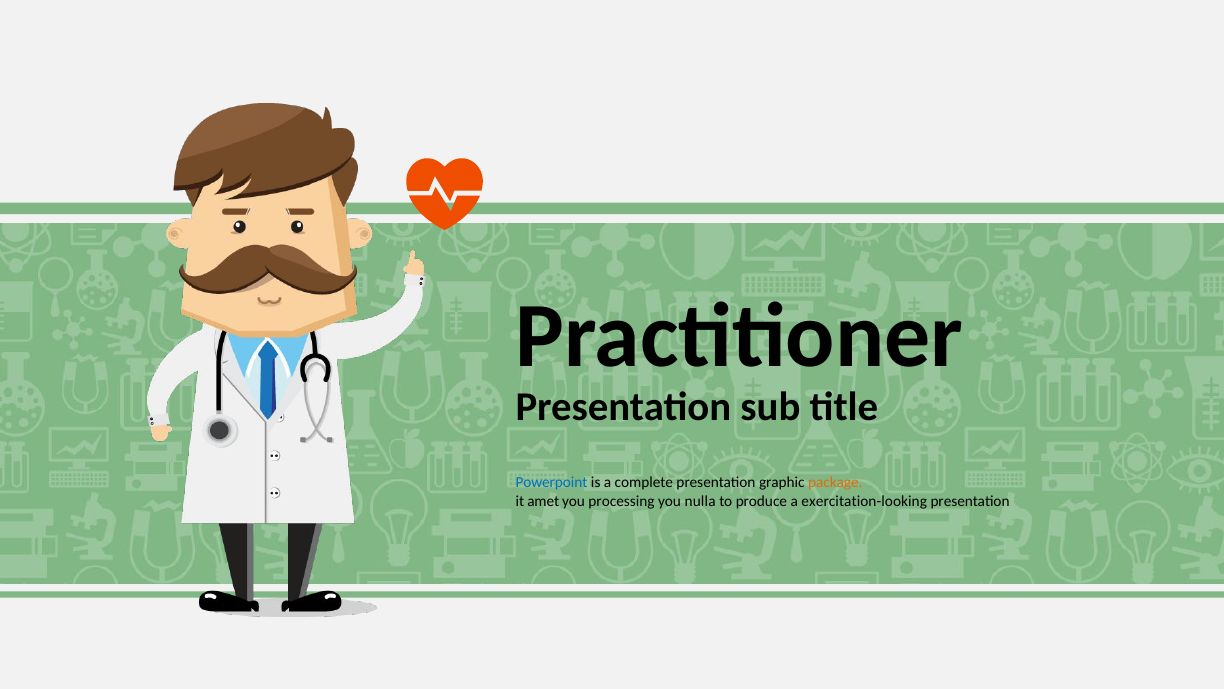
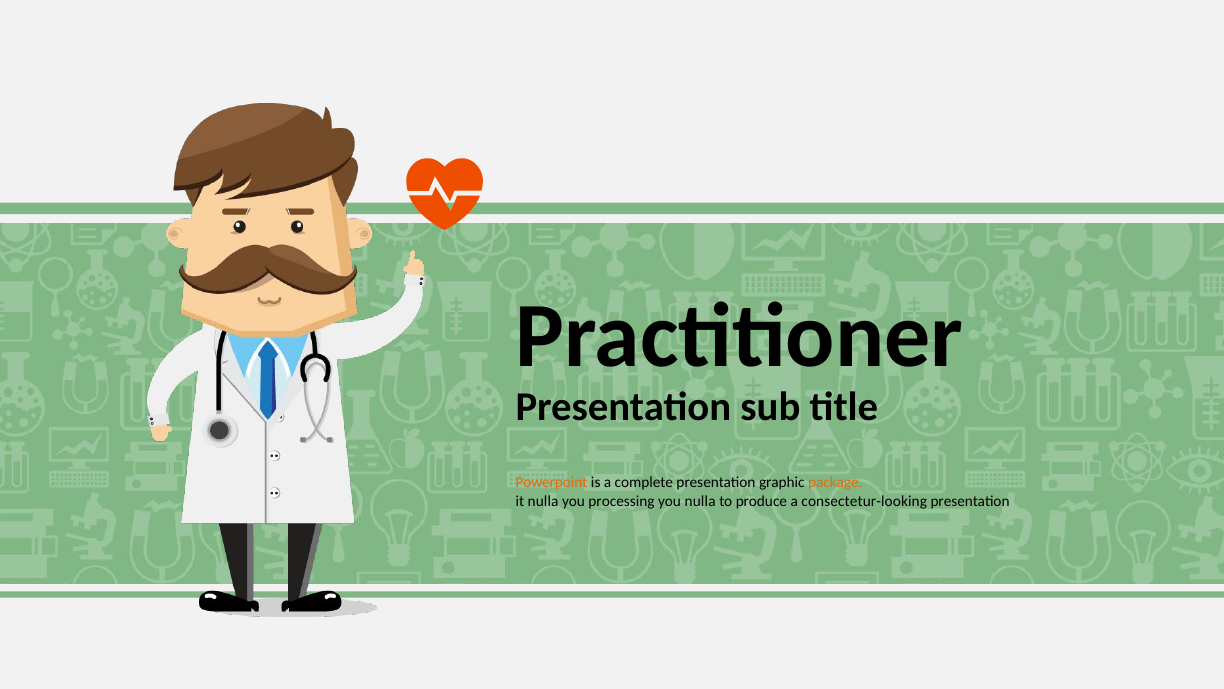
Powerpoint colour: blue -> orange
it amet: amet -> nulla
exercitation-looking: exercitation-looking -> consectetur-looking
